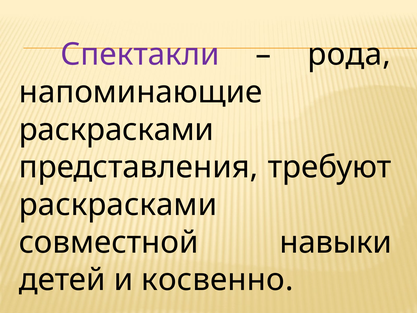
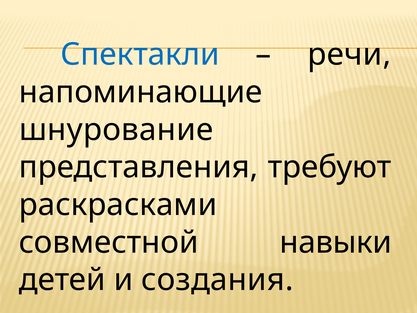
Спектакли colour: purple -> blue
рода: рода -> речи
раскрасками at (116, 130): раскрасками -> шнурование
косвенно: косвенно -> создания
